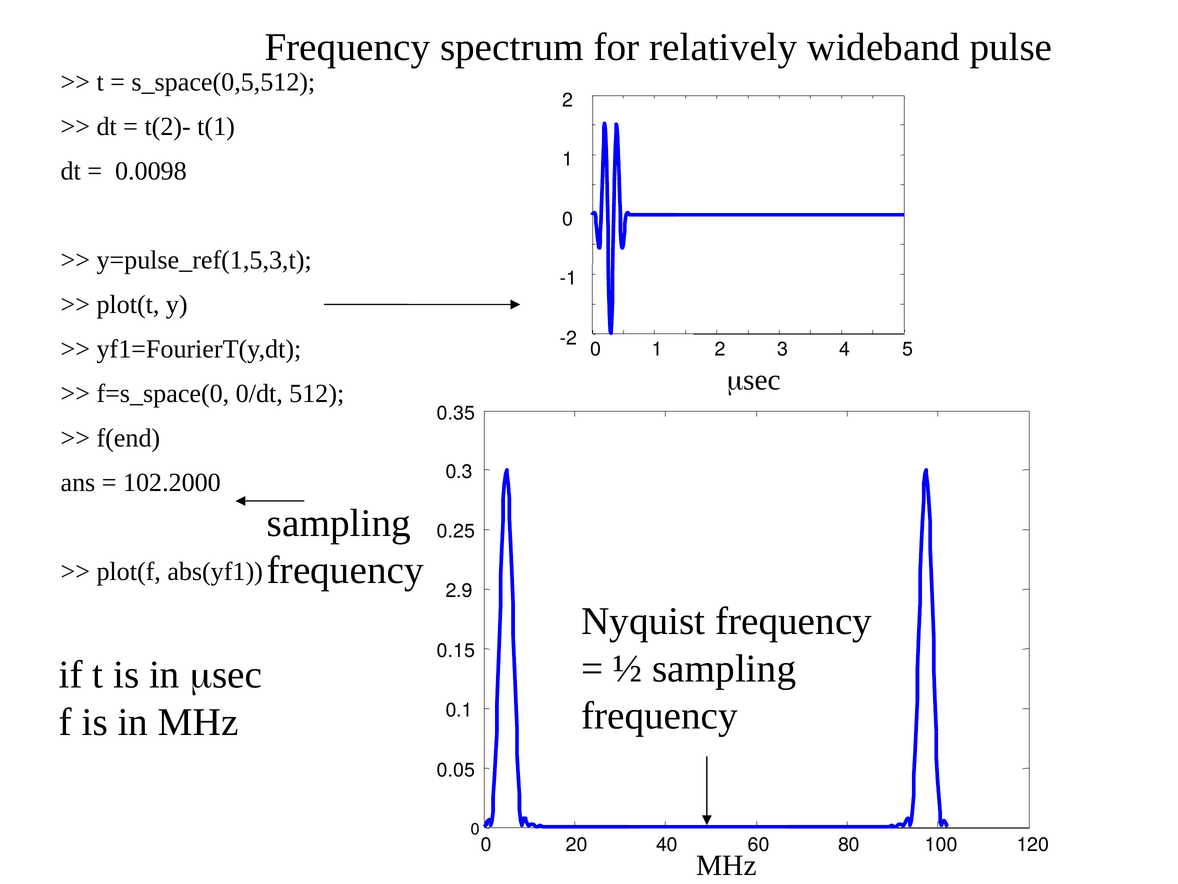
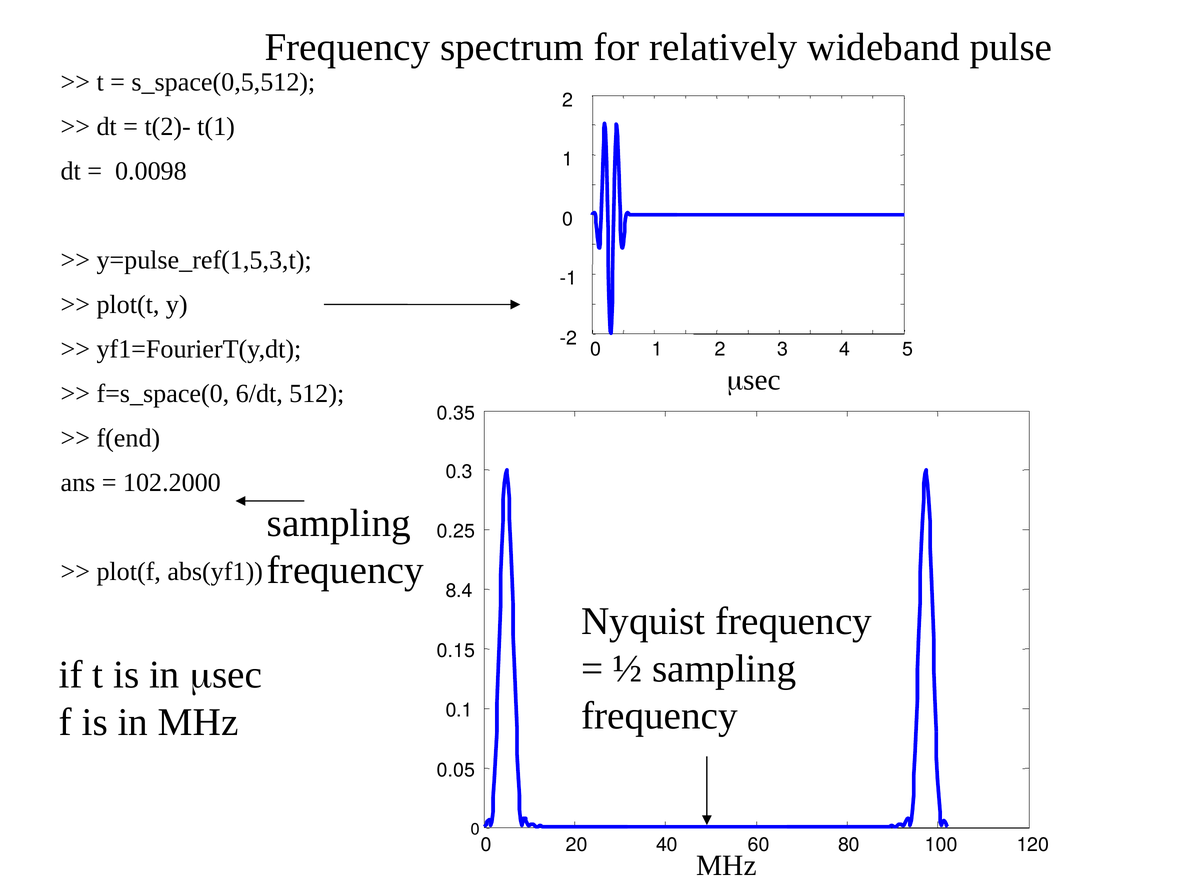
0/dt: 0/dt -> 6/dt
2.9: 2.9 -> 8.4
